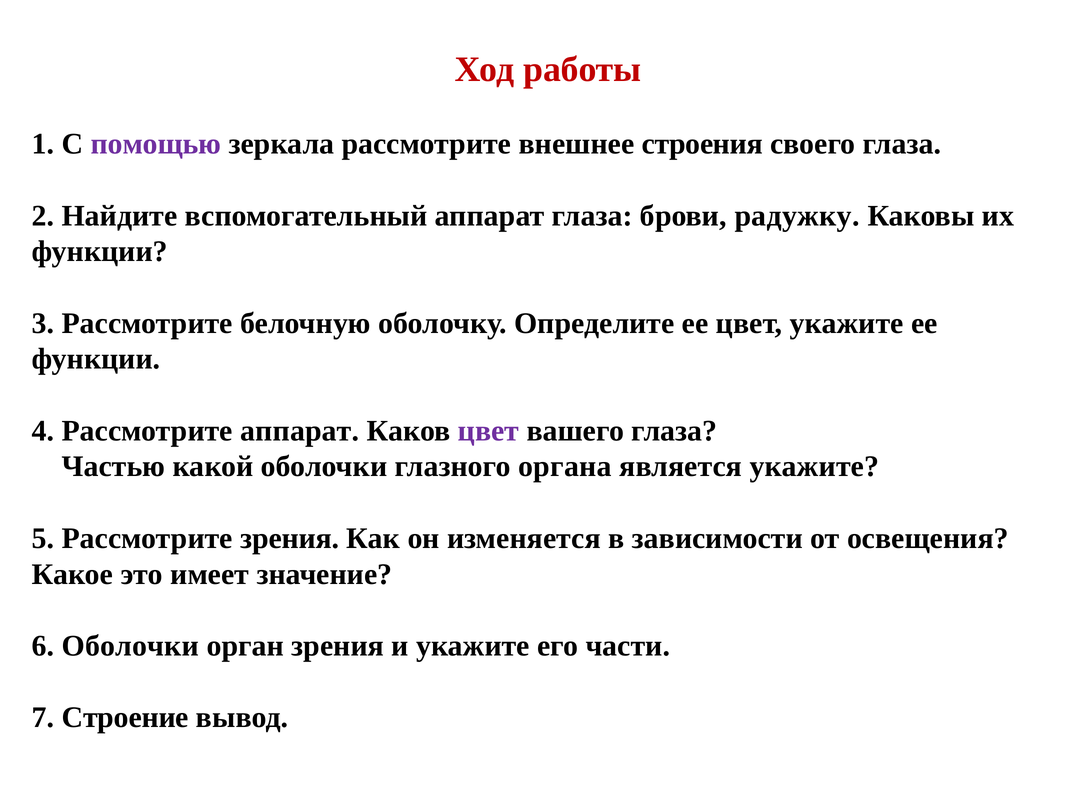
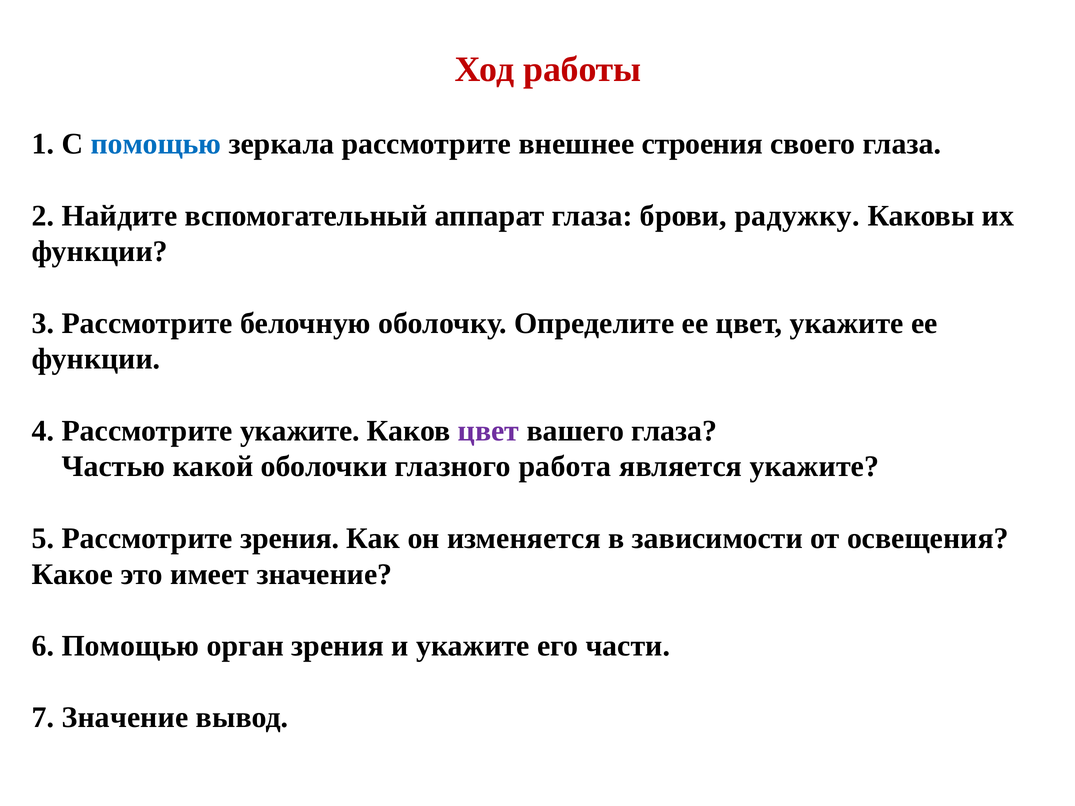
помощью at (156, 144) colour: purple -> blue
Рассмотрите аппарат: аппарат -> укажите
органа: органа -> работа
6 Оболочки: Оболочки -> Помощью
7 Строение: Строение -> Значение
